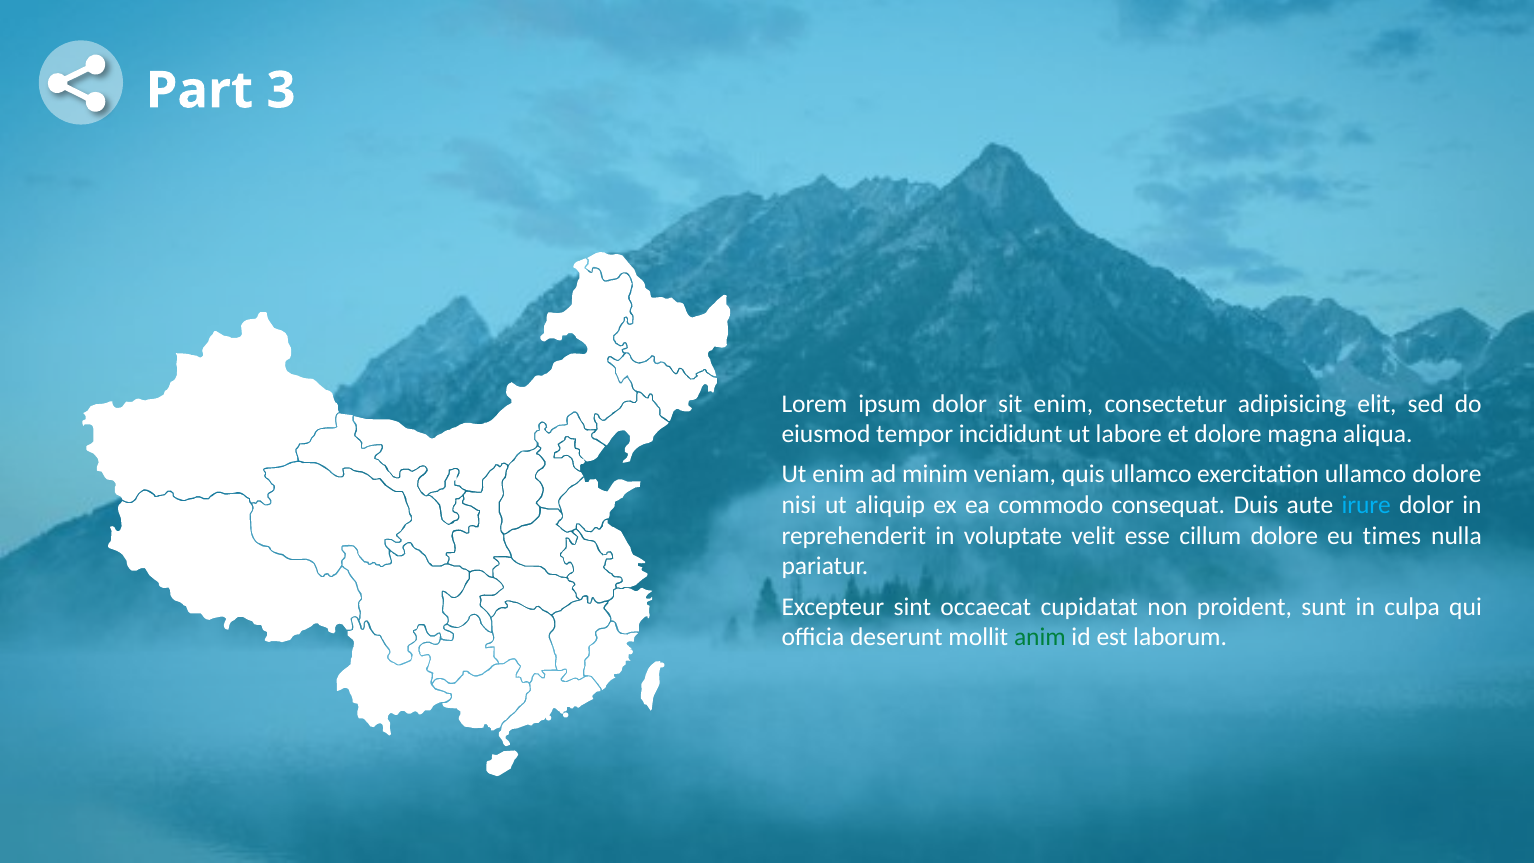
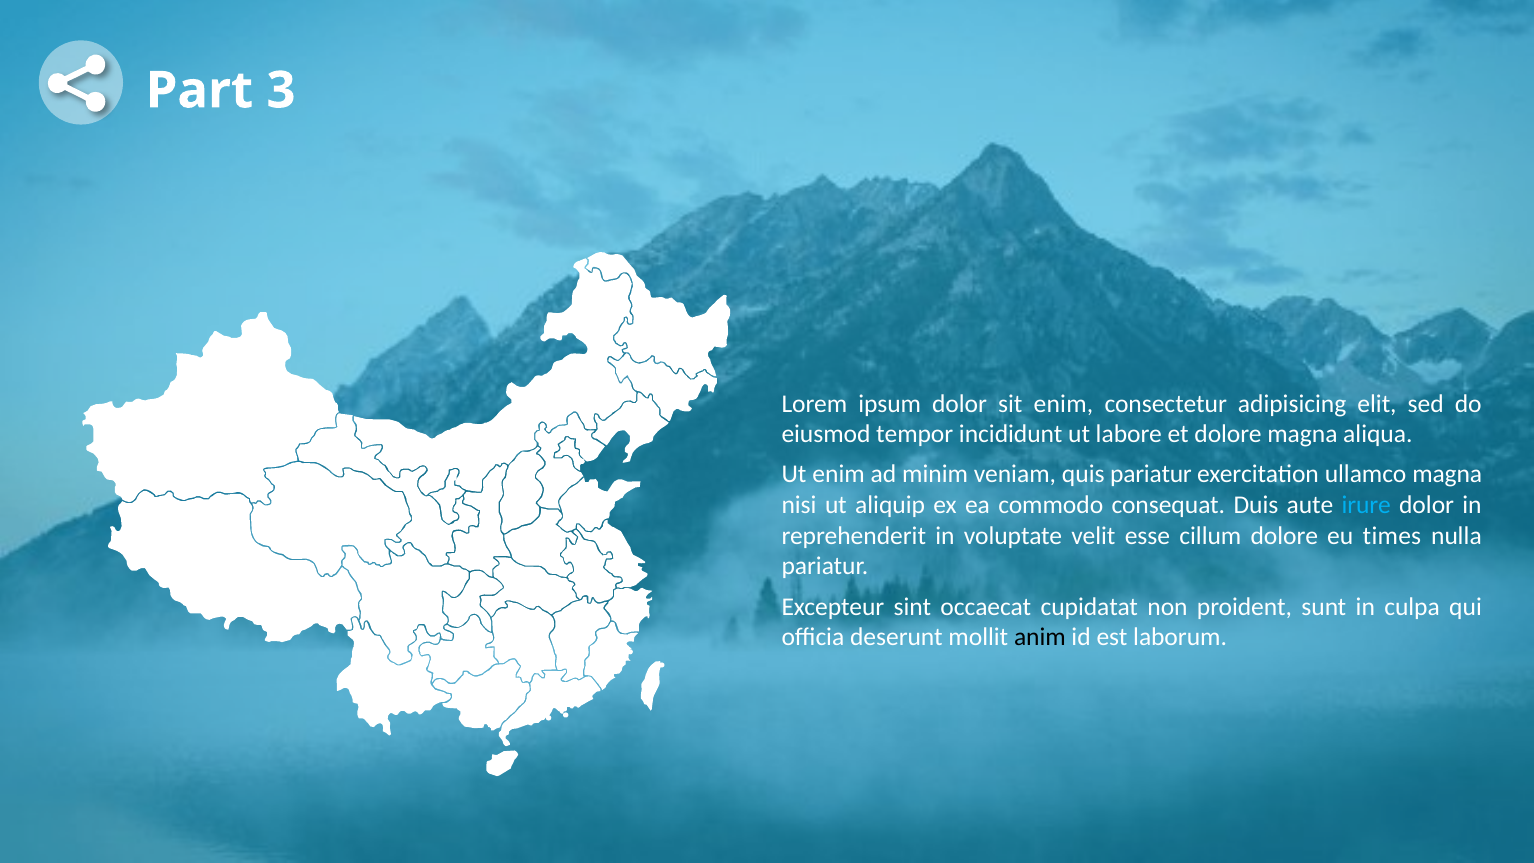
quis ullamco: ullamco -> pariatur
ullamco dolore: dolore -> magna
anim colour: green -> black
